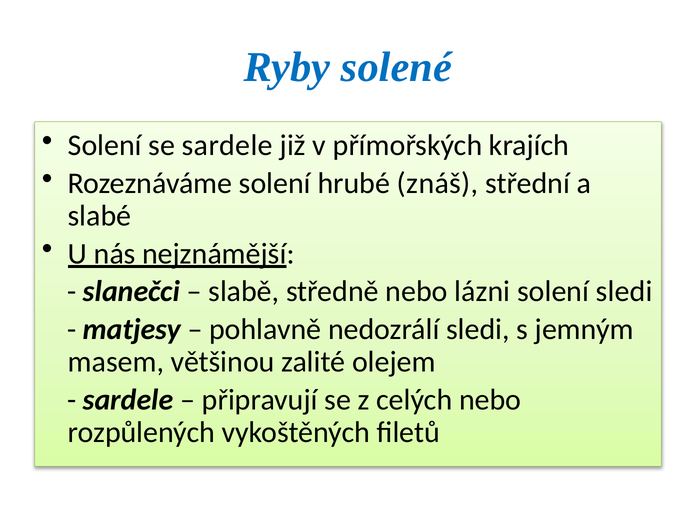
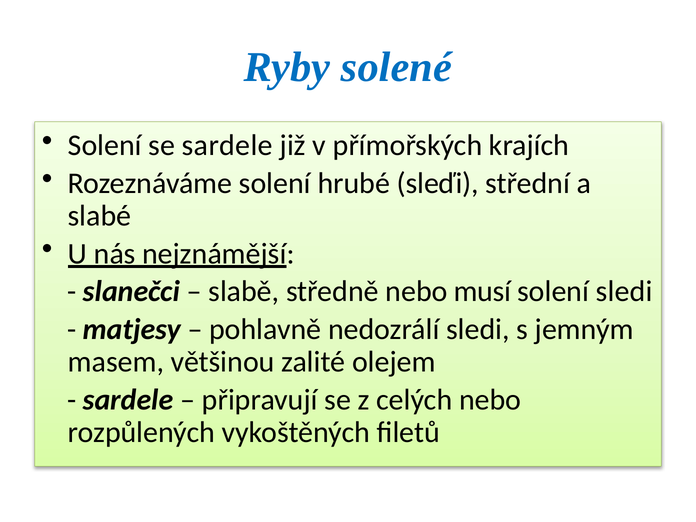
znáš: znáš -> sleďi
lázni: lázni -> musí
